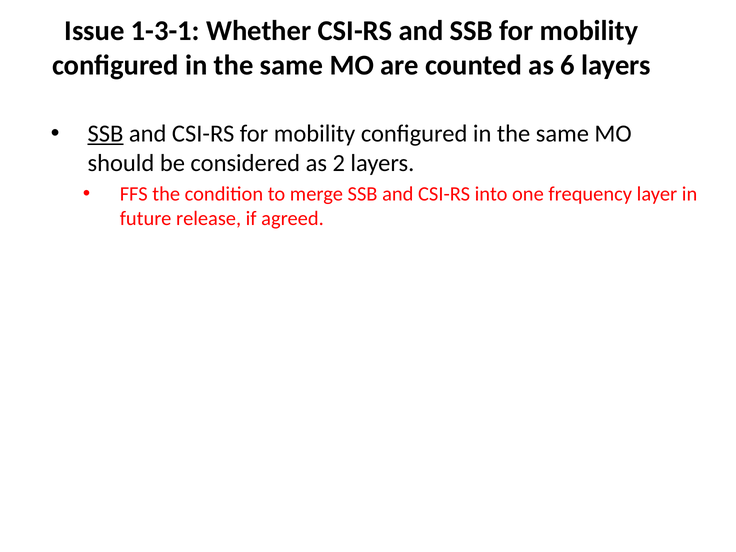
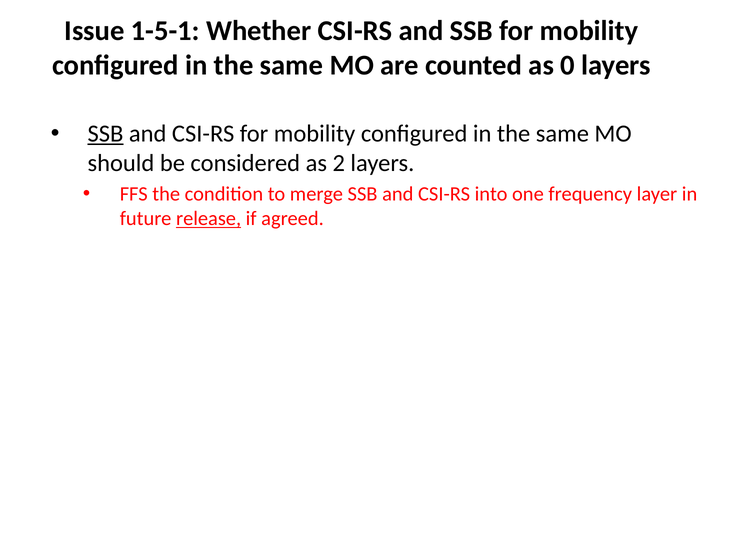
1-3-1: 1-3-1 -> 1-5-1
6: 6 -> 0
release underline: none -> present
